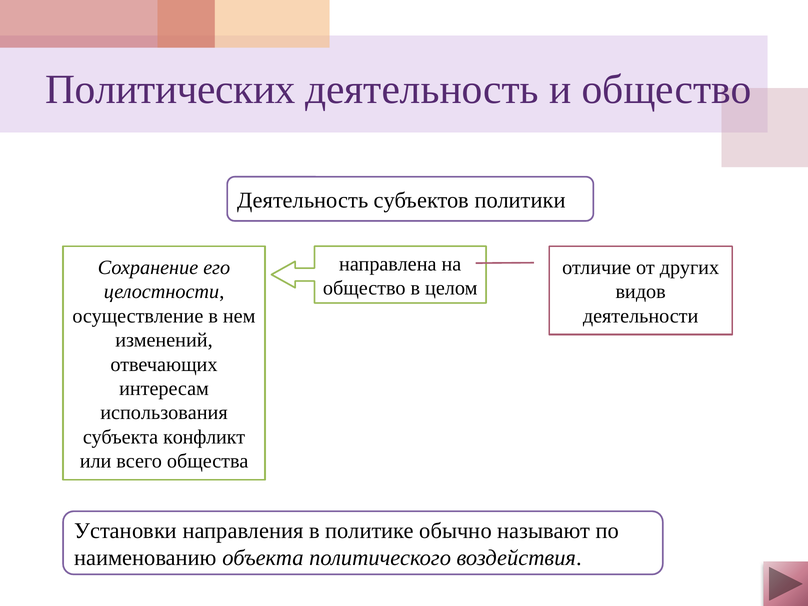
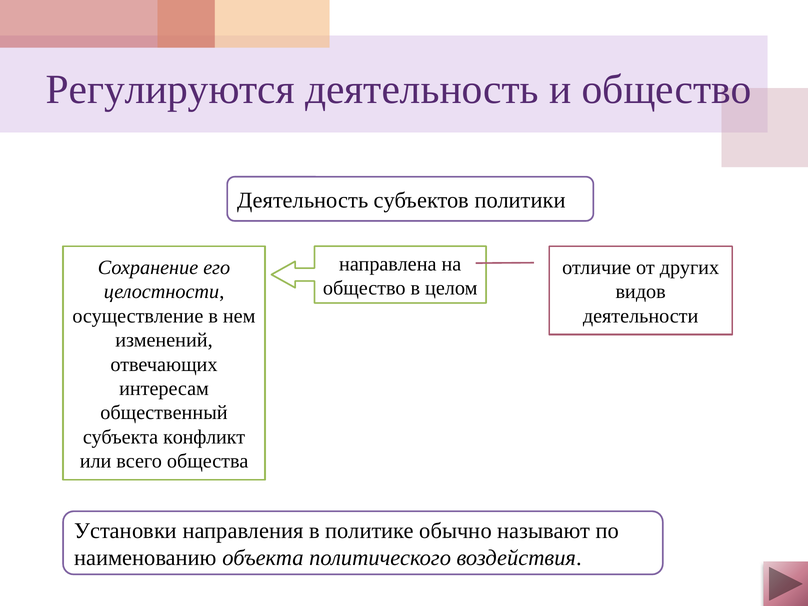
Политических: Политических -> Регулируются
использования: использования -> общественный
